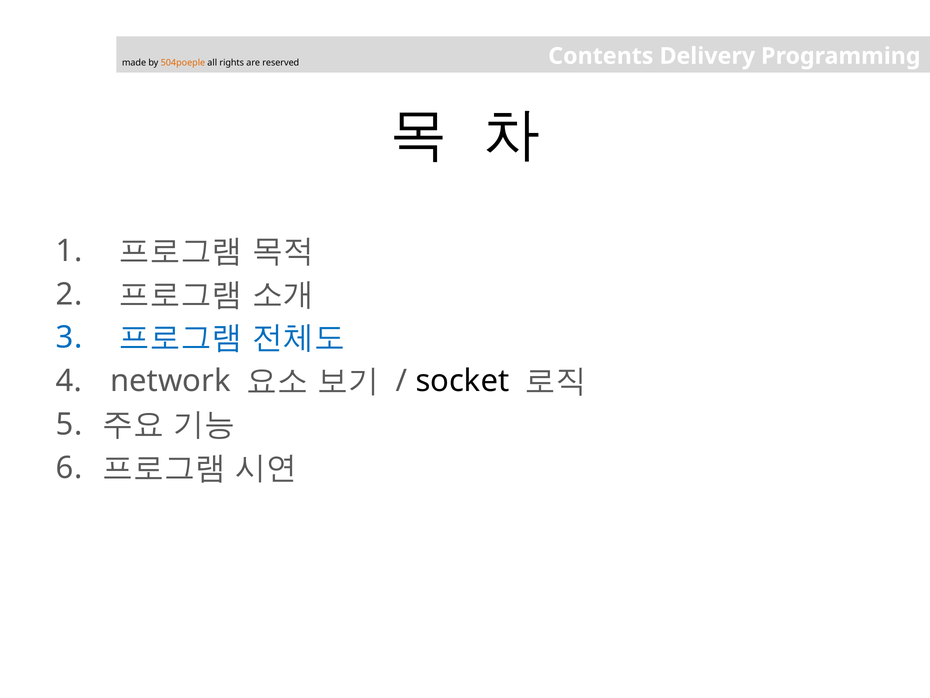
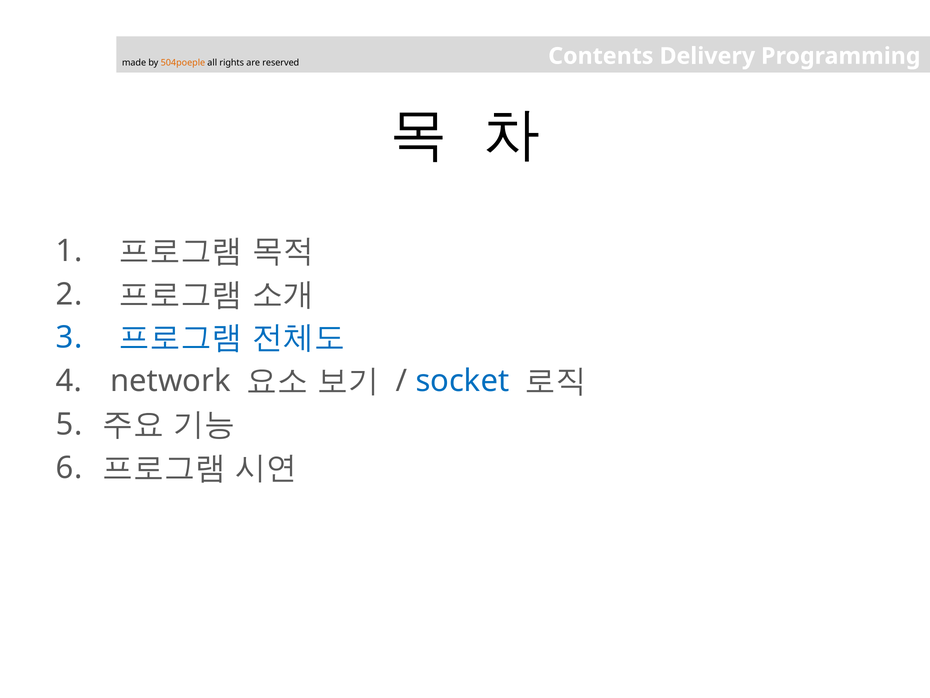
socket colour: black -> blue
